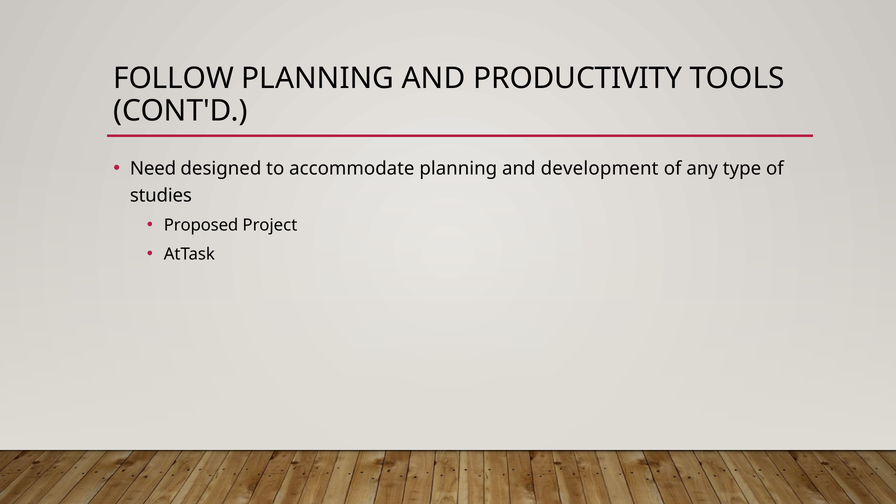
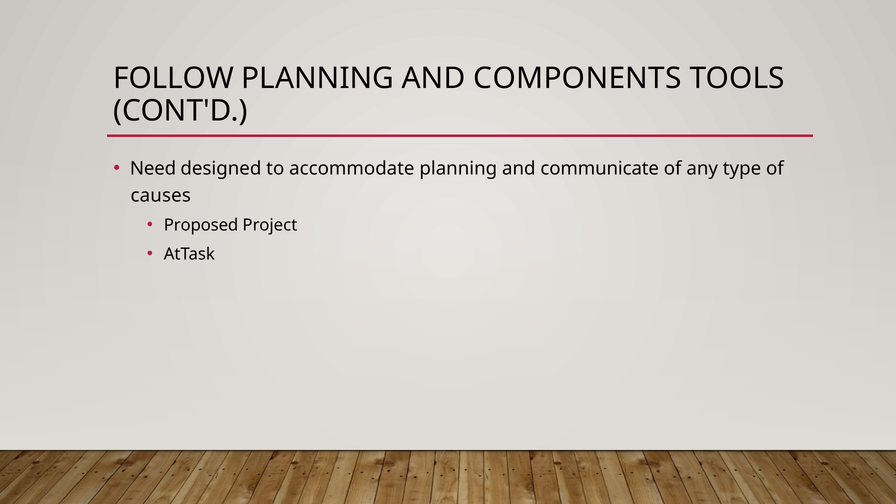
PRODUCTIVITY: PRODUCTIVITY -> COMPONENTS
development: development -> communicate
studies: studies -> causes
